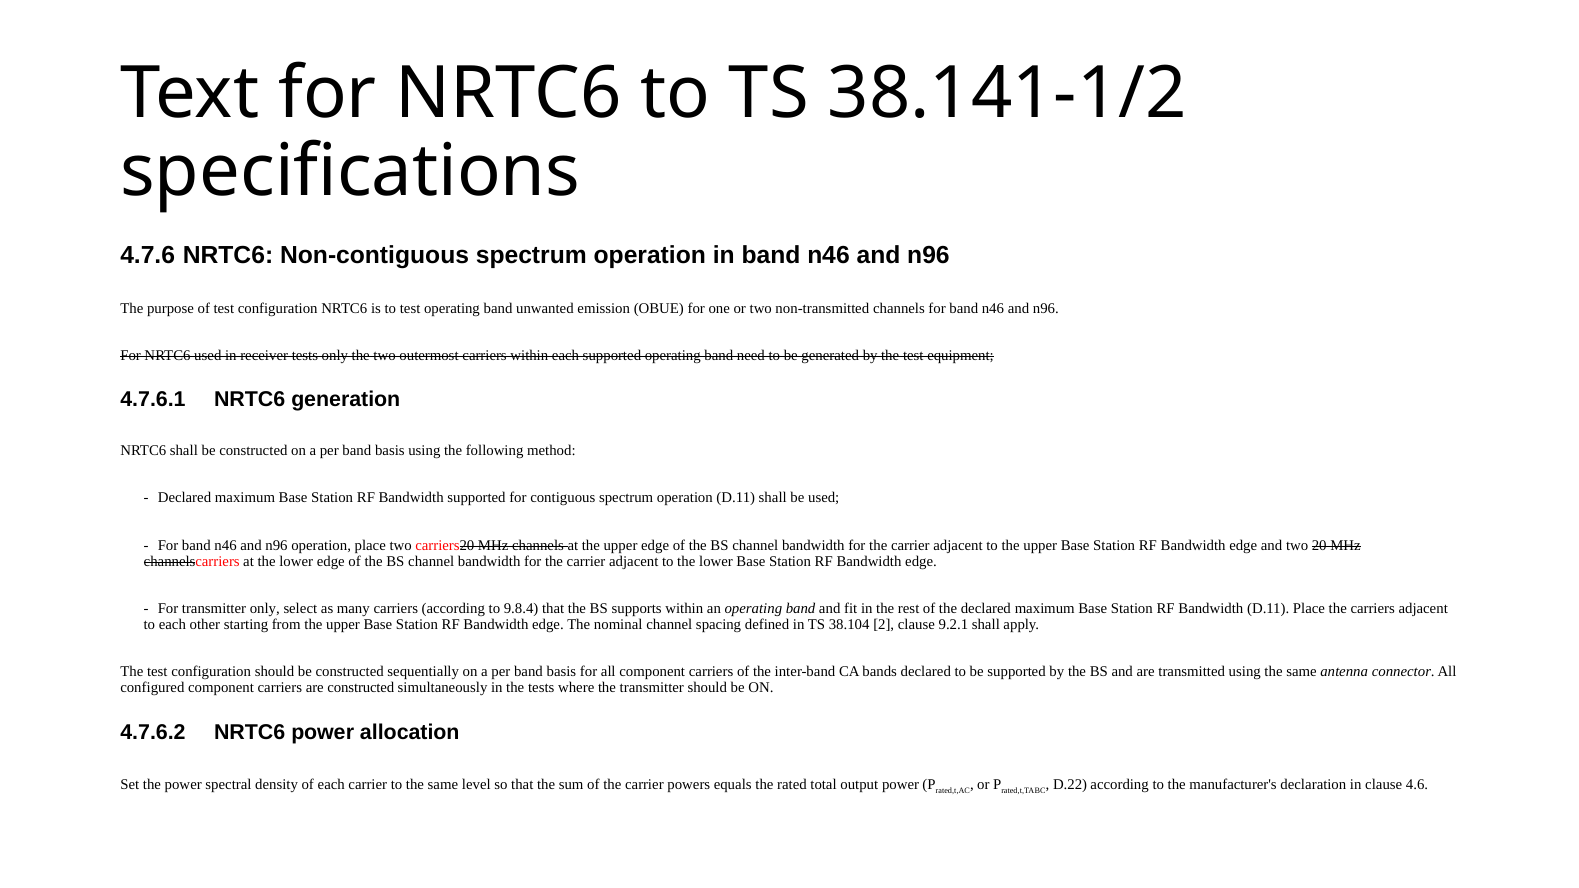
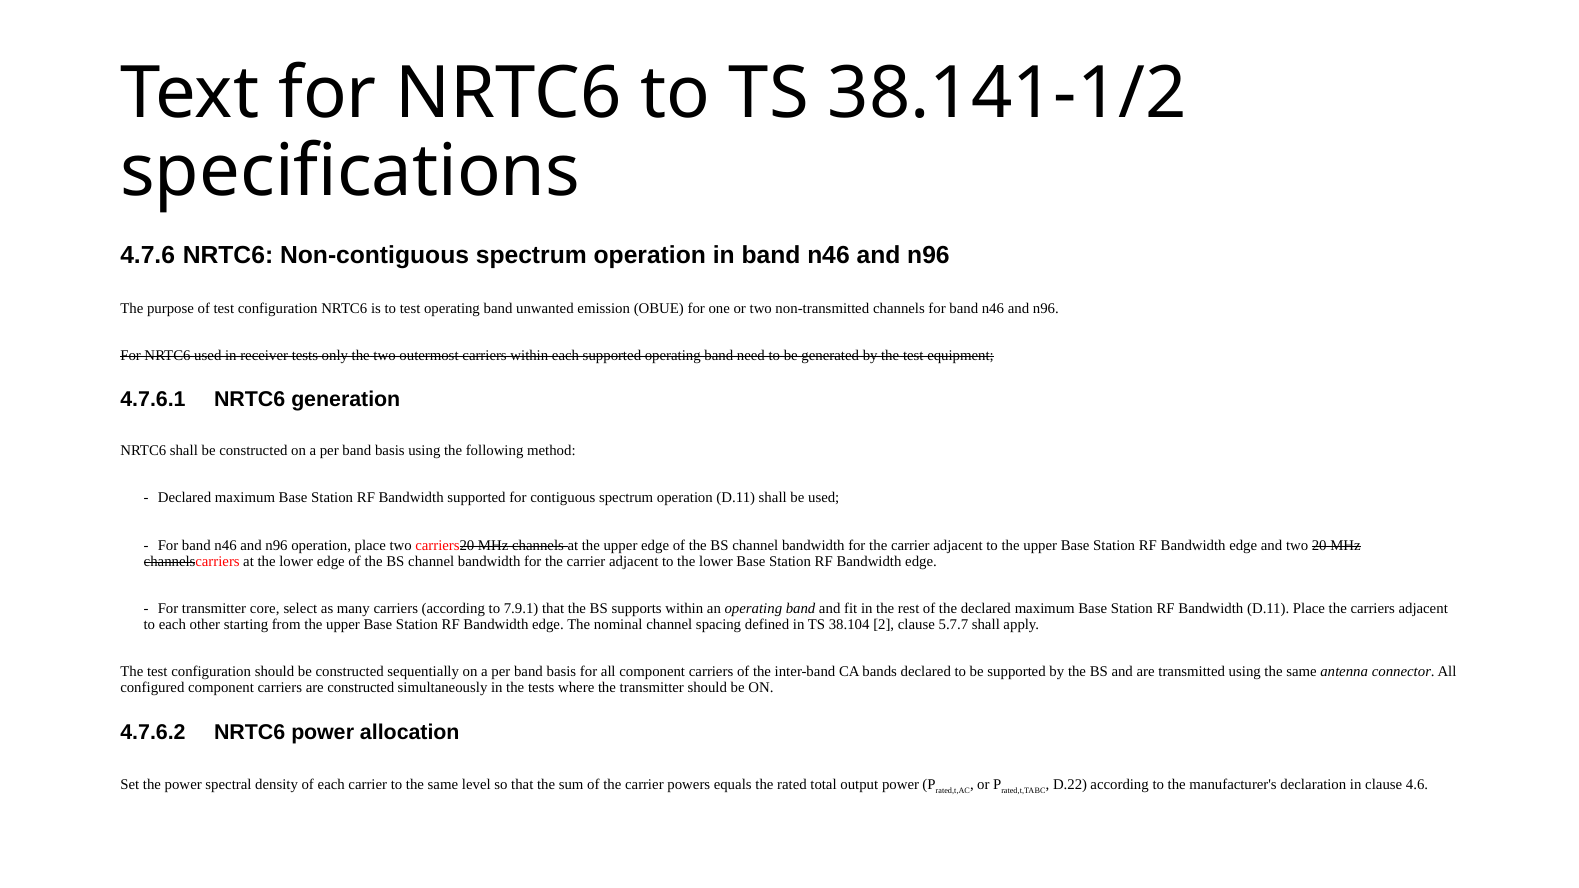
transmitter only: only -> core
9.8.4: 9.8.4 -> 7.9.1
9.2.1: 9.2.1 -> 5.7.7
